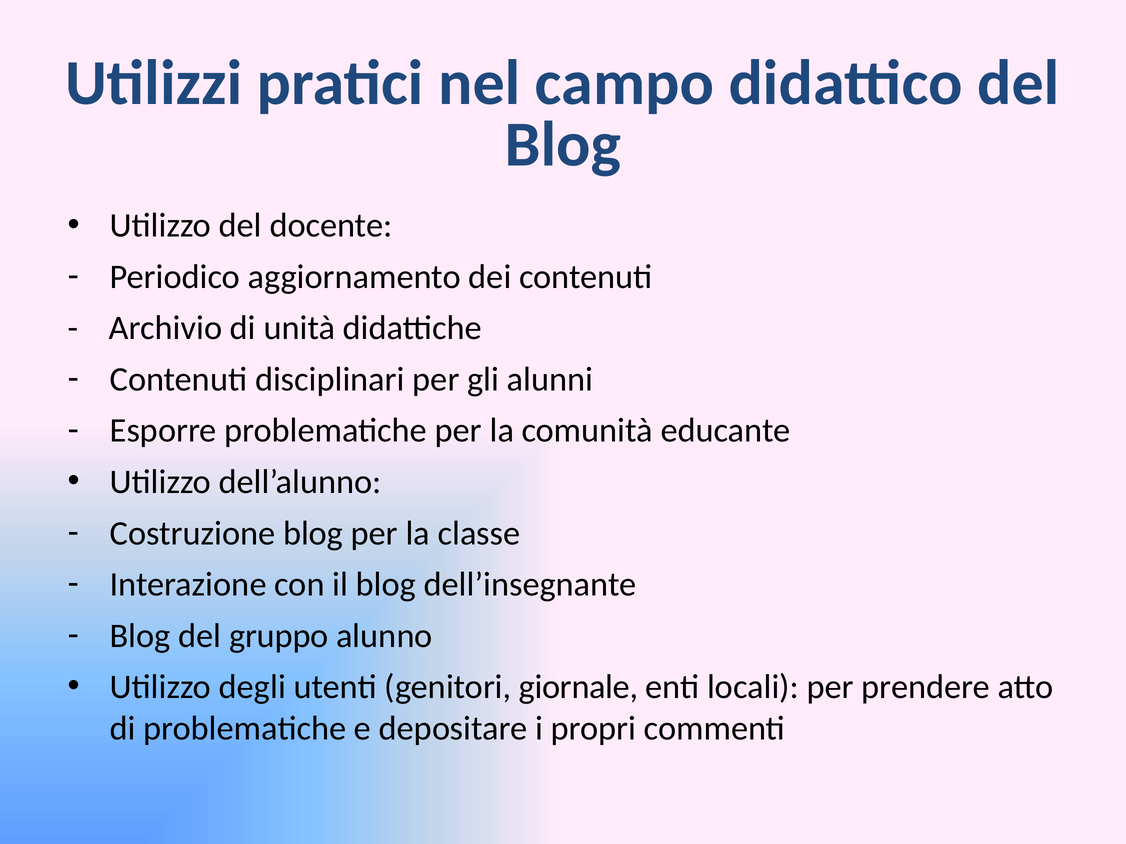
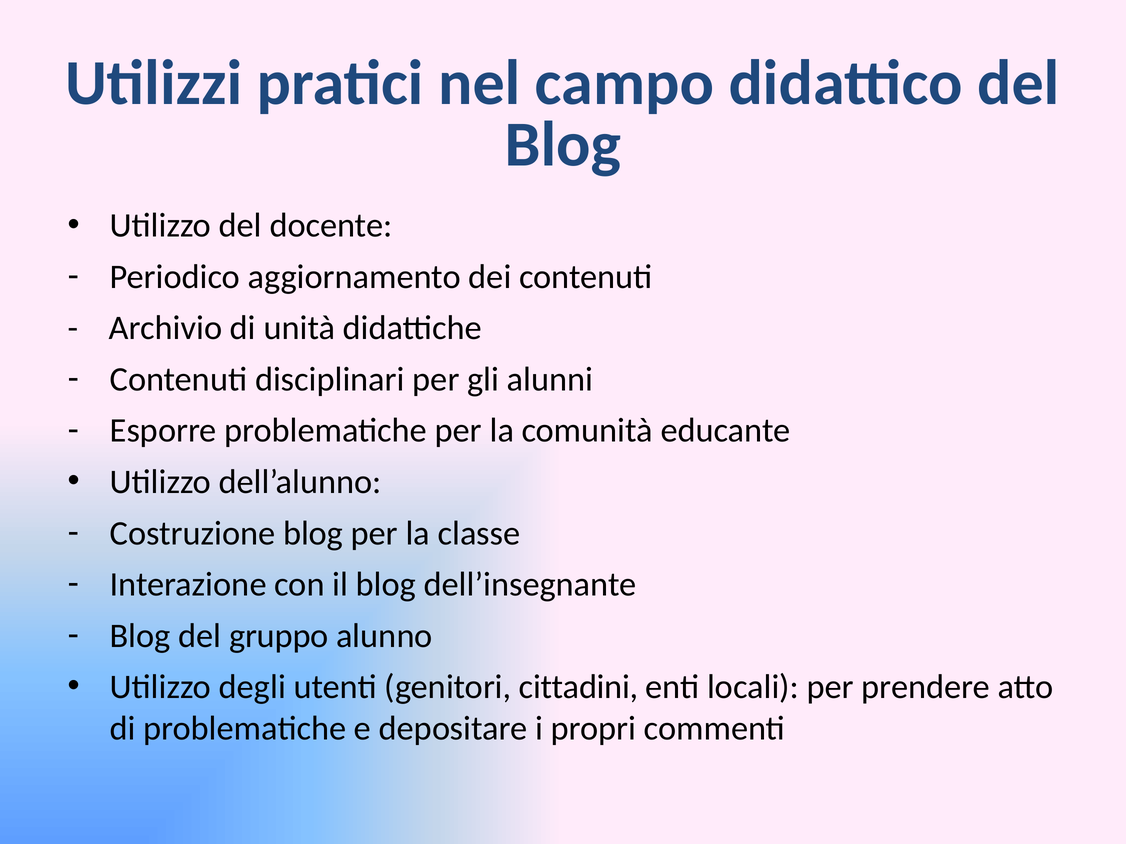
giornale: giornale -> cittadini
